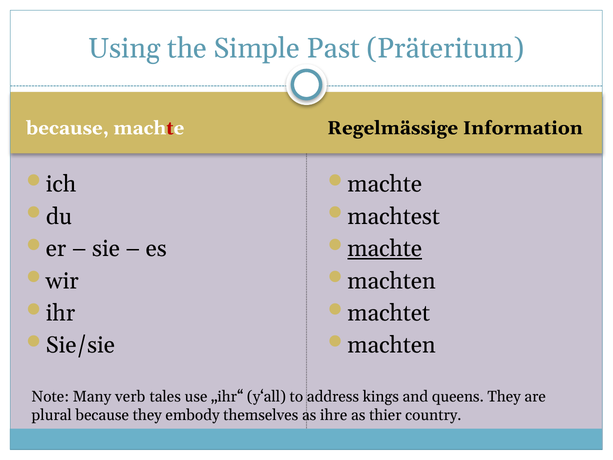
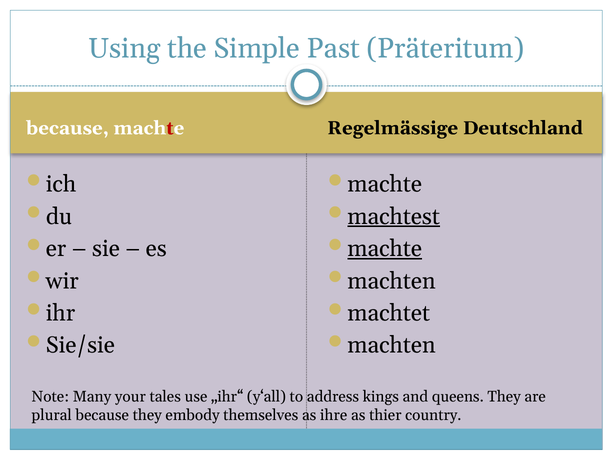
Information: Information -> Deutschland
machtest underline: none -> present
verb: verb -> your
